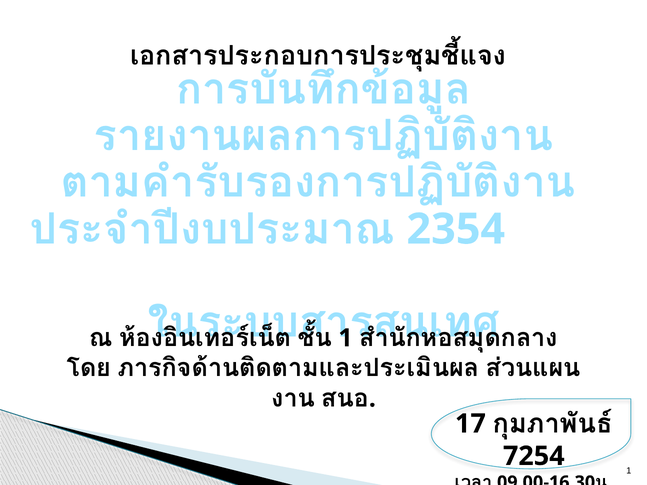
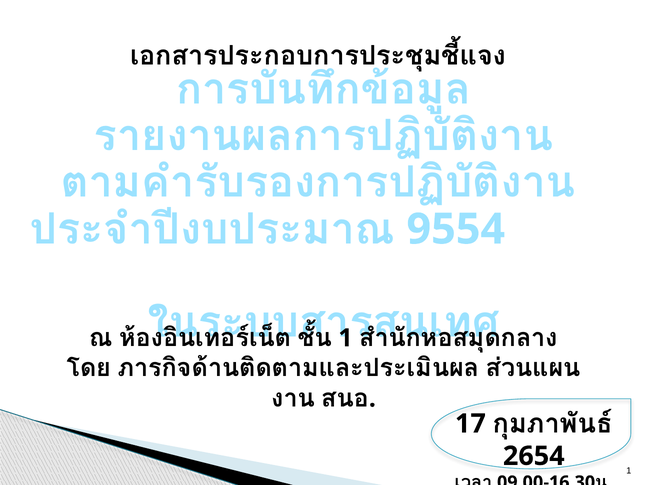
2354: 2354 -> 9554
7254: 7254 -> 2654
